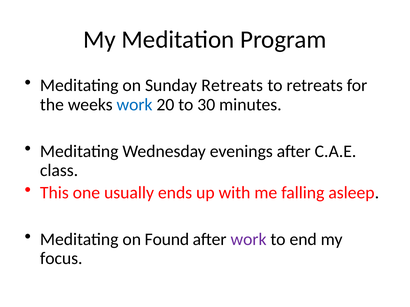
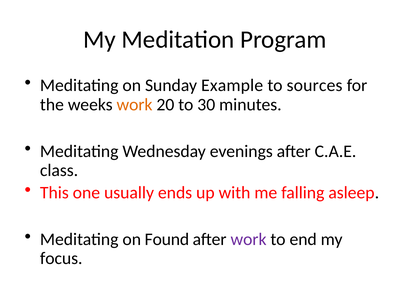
Sunday Retreats: Retreats -> Example
to retreats: retreats -> sources
work at (135, 105) colour: blue -> orange
